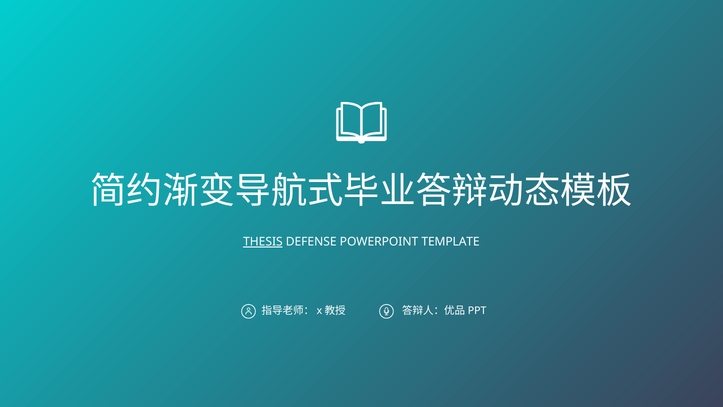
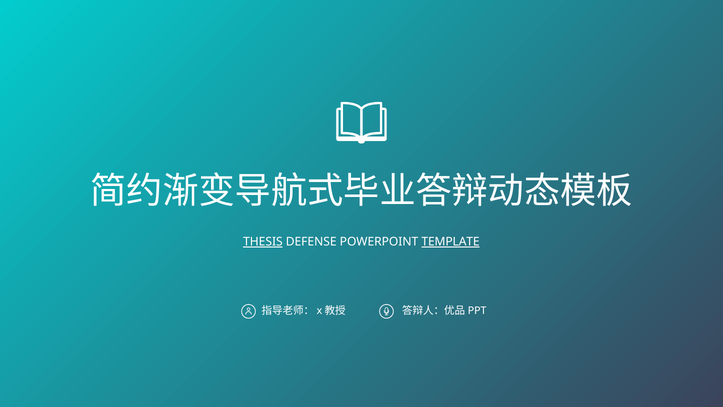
TEMPLATE underline: none -> present
